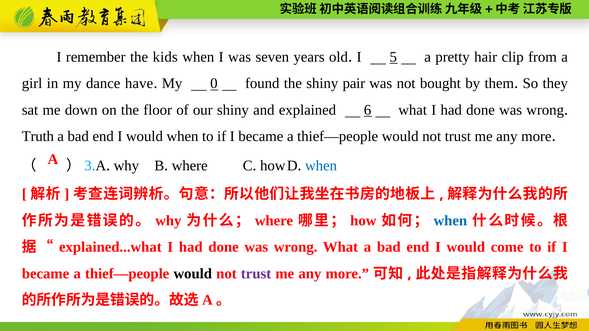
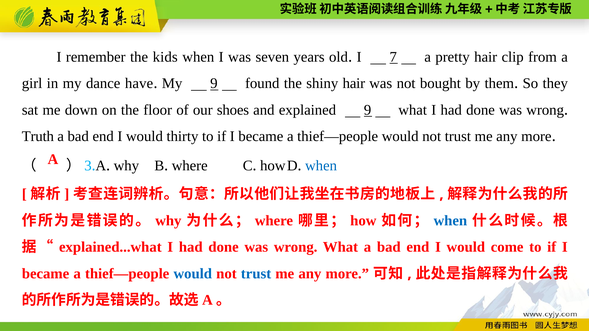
5: 5 -> 7
My 0: 0 -> 9
shiny pair: pair -> hair
our shiny: shiny -> shoes
explained 6: 6 -> 9
would when: when -> thirty
would at (193, 274) colour: black -> blue
trust at (256, 274) colour: purple -> blue
